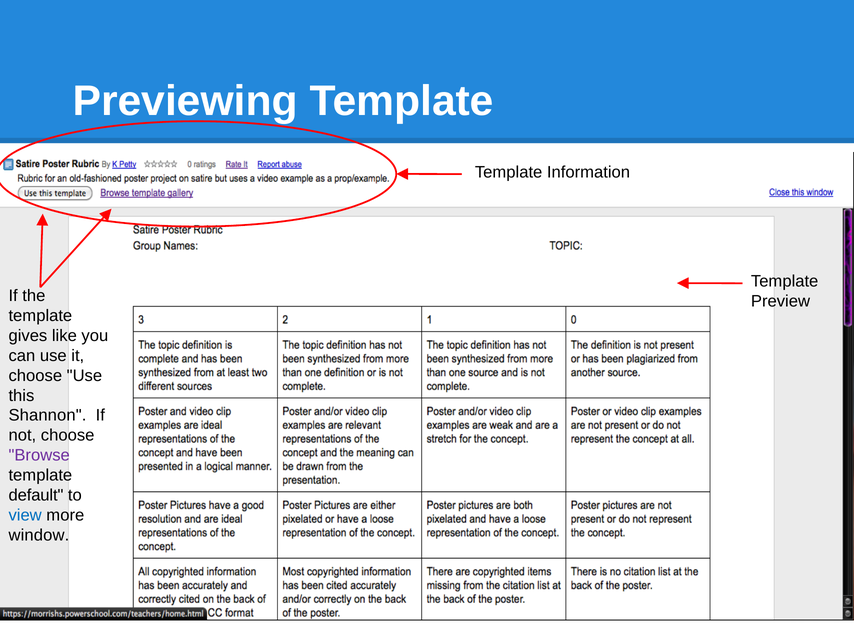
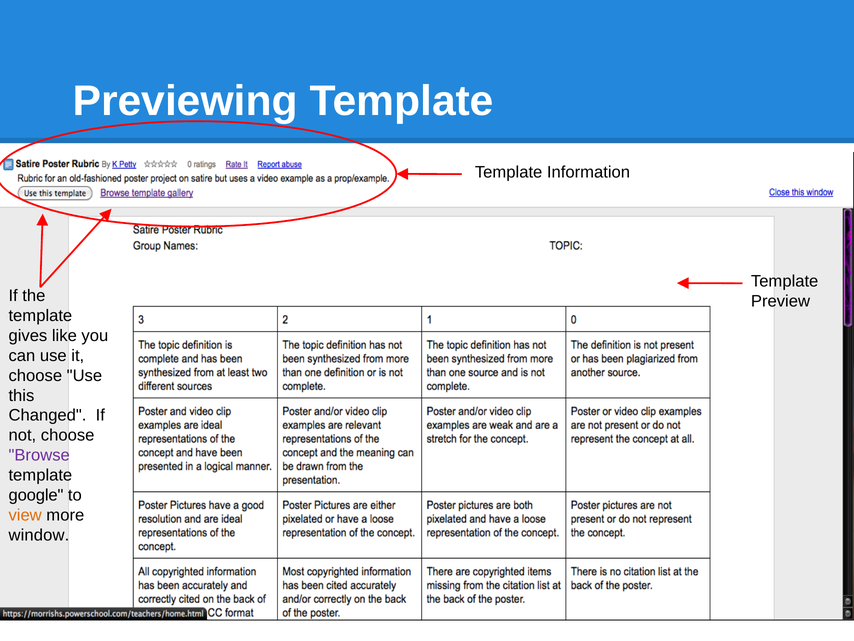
Shannon: Shannon -> Changed
default: default -> google
view colour: blue -> orange
